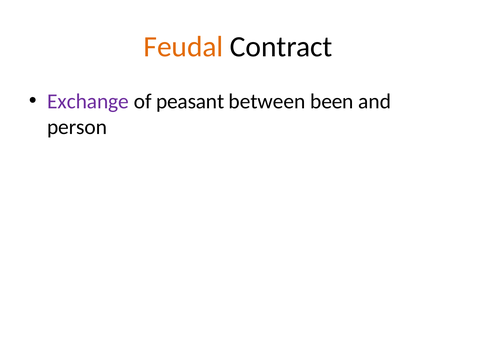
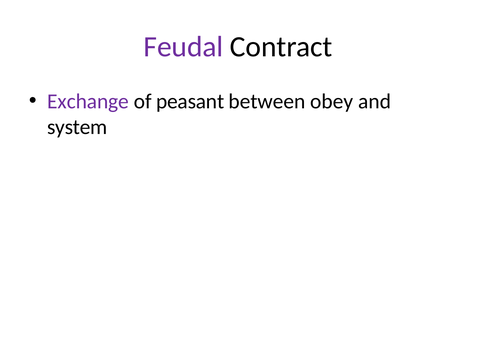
Feudal colour: orange -> purple
been: been -> obey
person: person -> system
